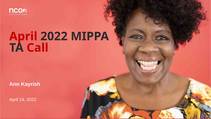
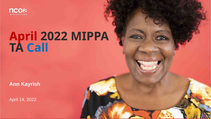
Call colour: red -> blue
